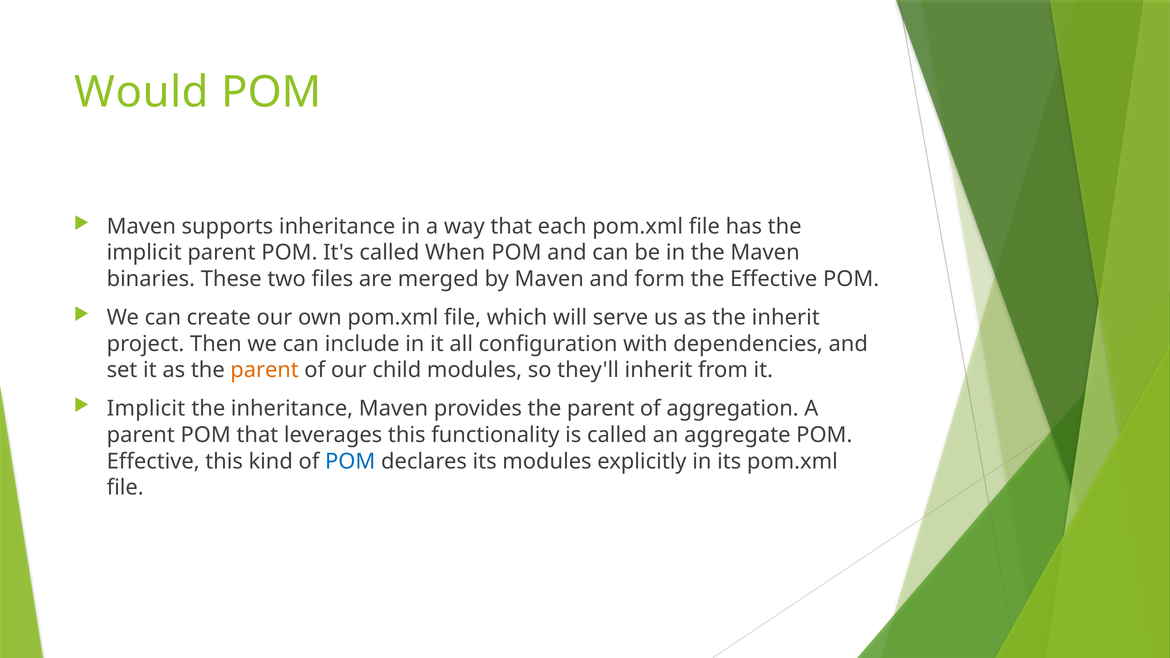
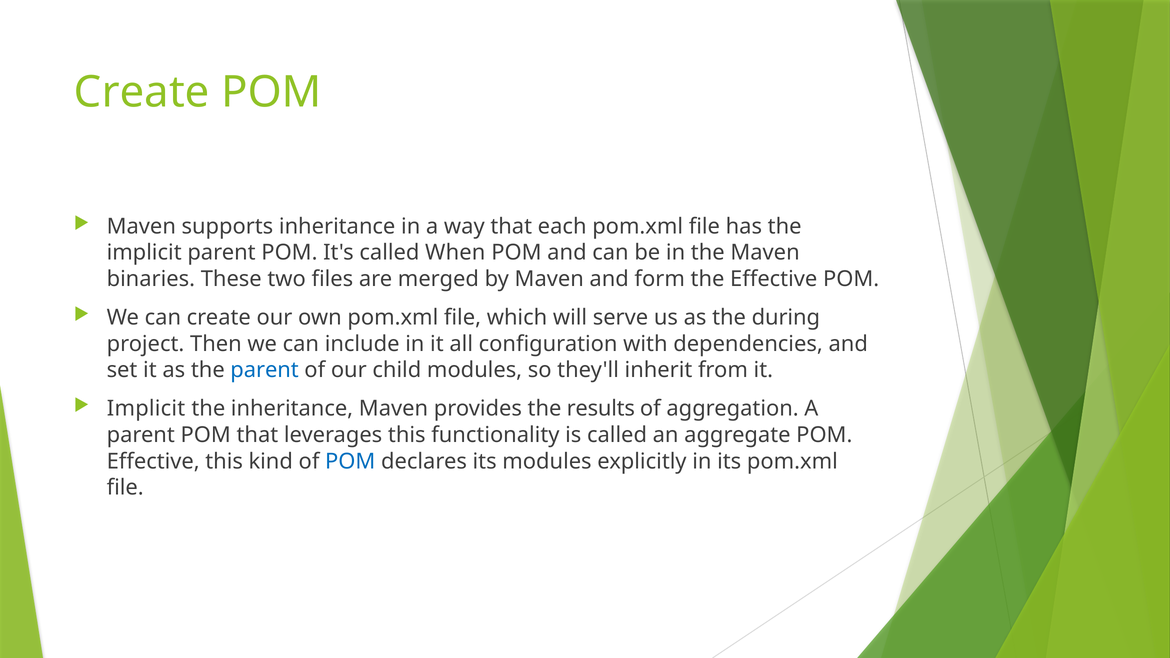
Would at (142, 92): Would -> Create
the inherit: inherit -> during
parent at (265, 370) colour: orange -> blue
provides the parent: parent -> results
